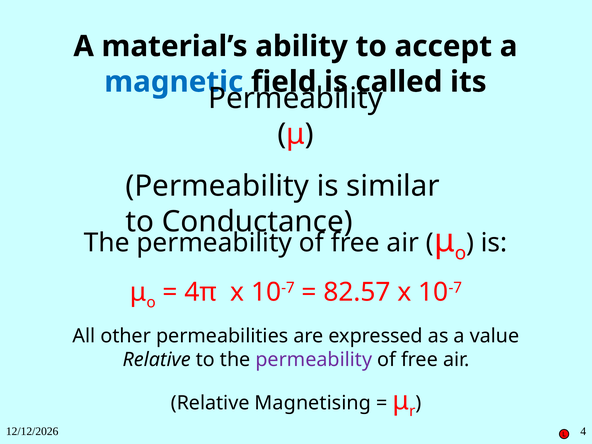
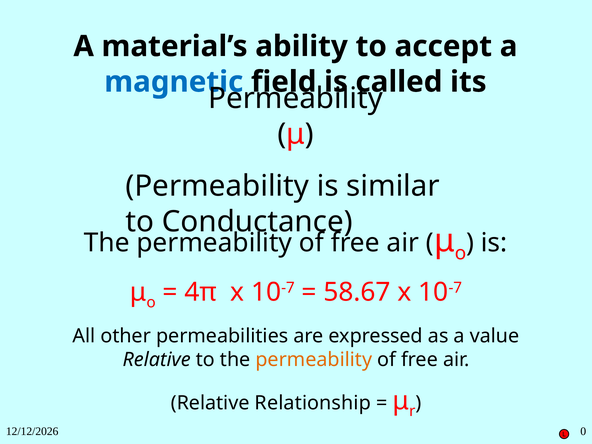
82.57: 82.57 -> 58.67
permeability at (314, 360) colour: purple -> orange
Magnetising: Magnetising -> Relationship
4: 4 -> 0
